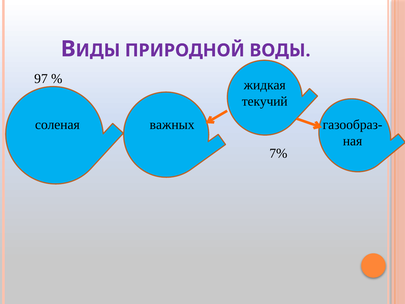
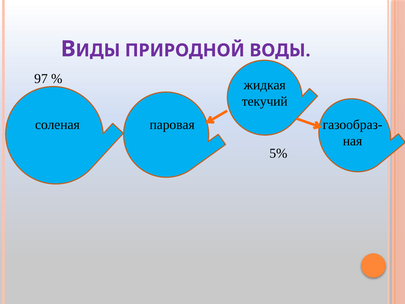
важных: важных -> паровая
7%: 7% -> 5%
